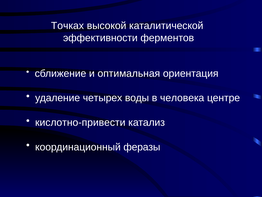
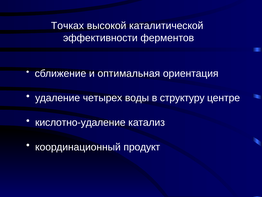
человека: человека -> структуру
кислотно-привести: кислотно-привести -> кислотно-удаление
феразы: феразы -> продукт
